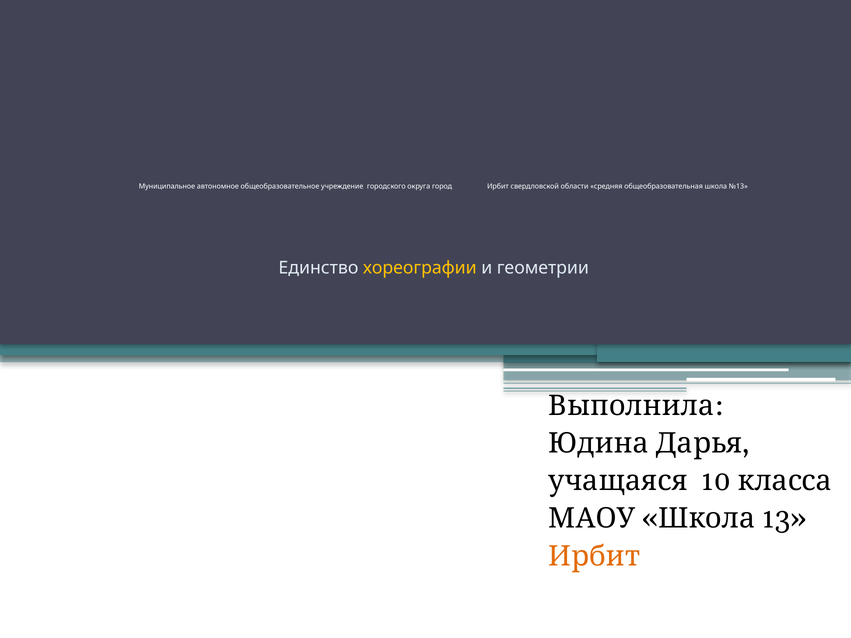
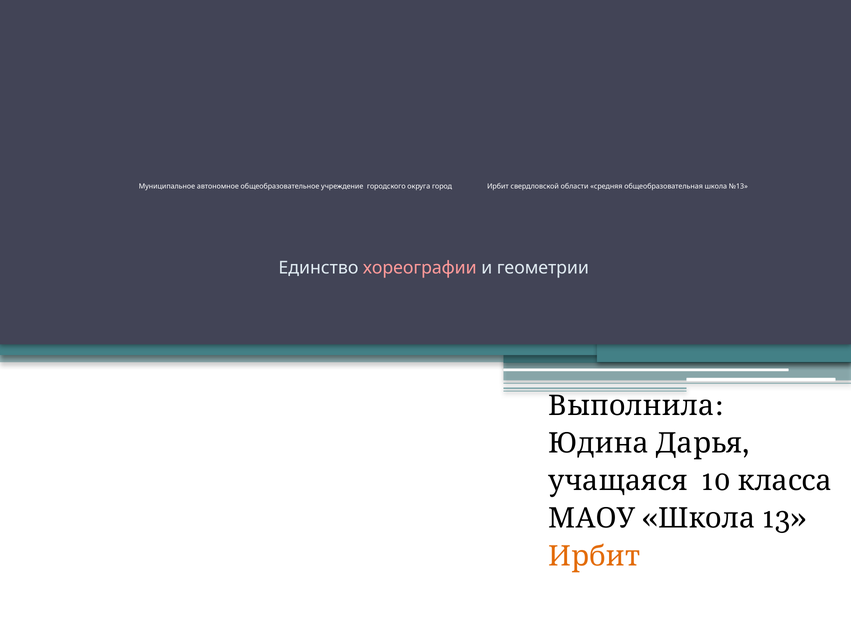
хореографии colour: yellow -> pink
